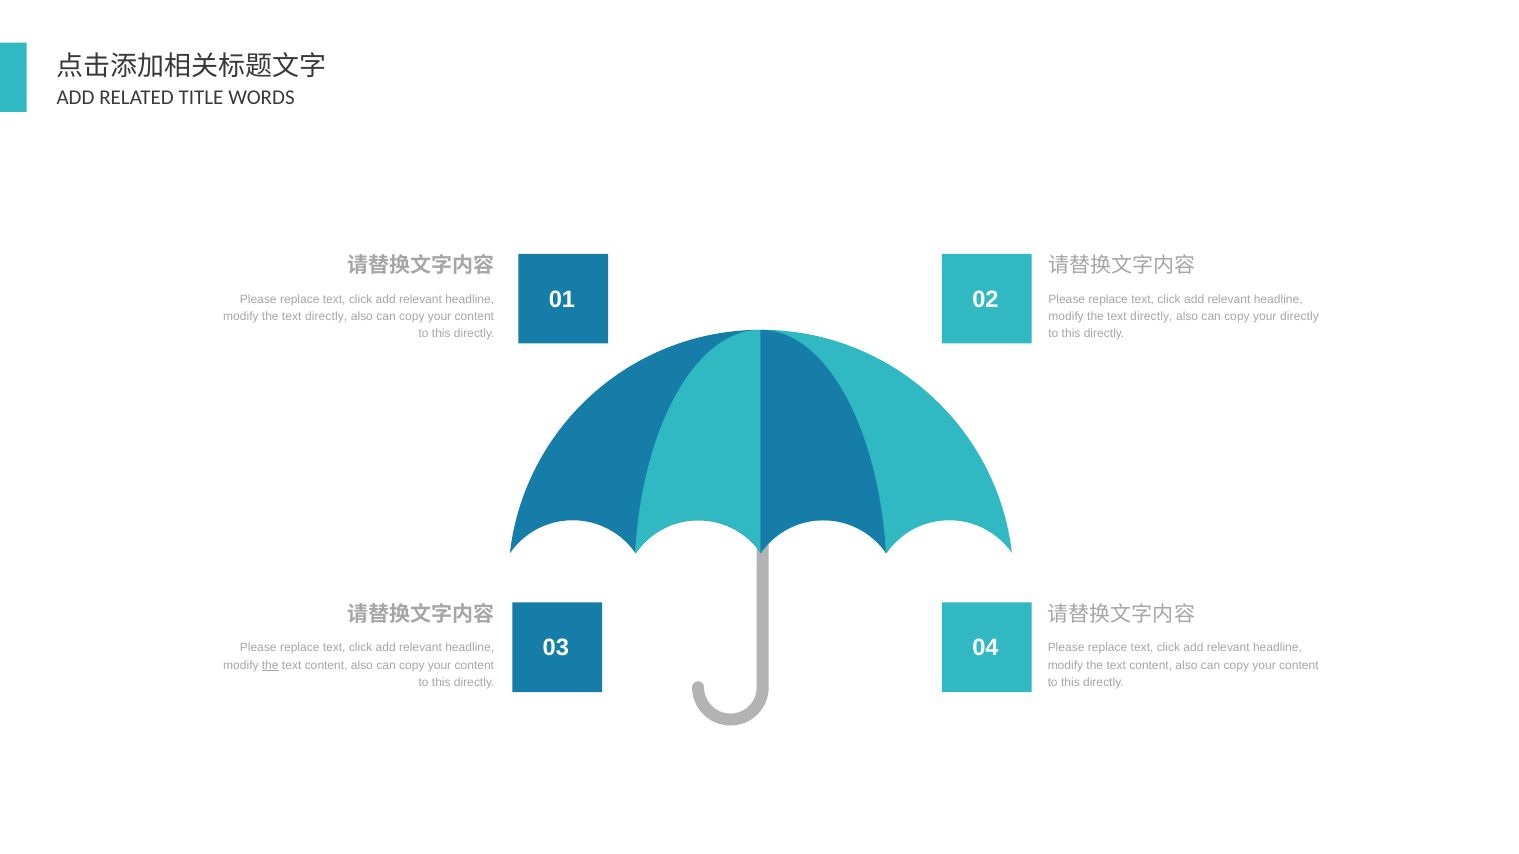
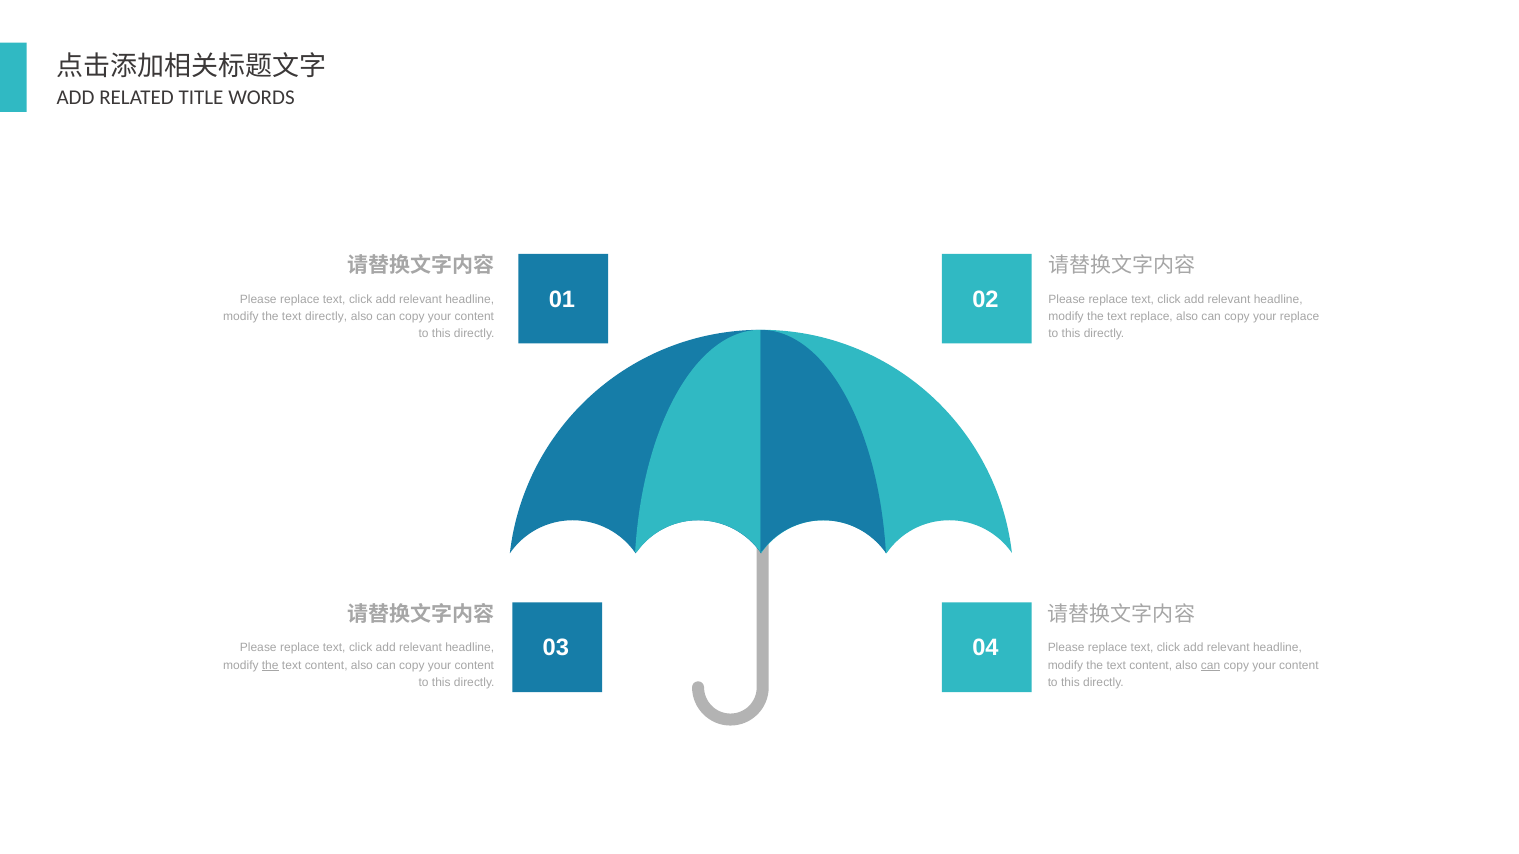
directly at (1151, 317): directly -> replace
your directly: directly -> replace
can at (1211, 665) underline: none -> present
